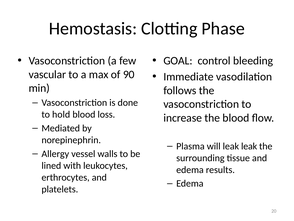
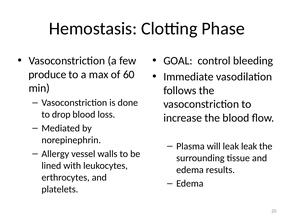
vascular: vascular -> produce
90: 90 -> 60
hold: hold -> drop
